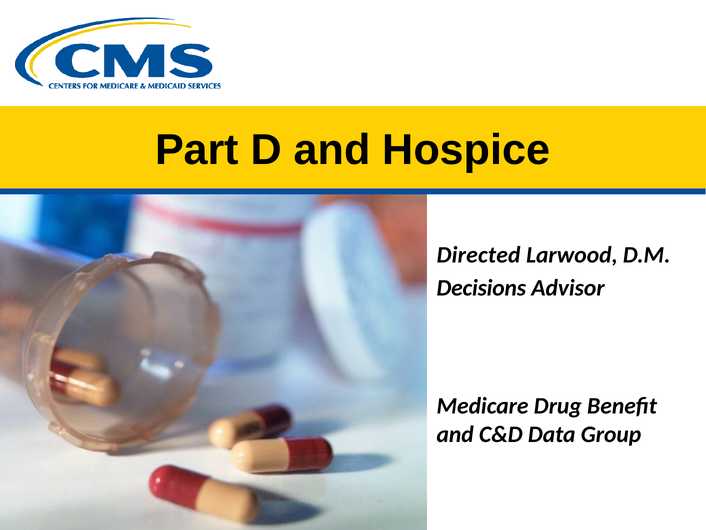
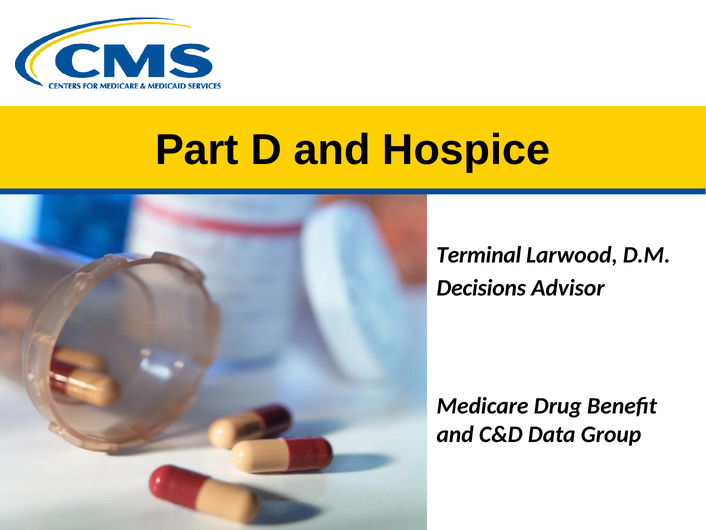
Directed: Directed -> Terminal
